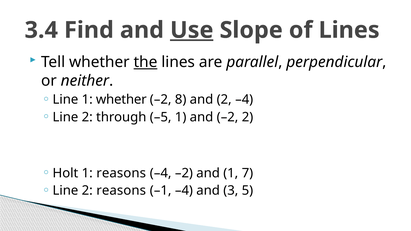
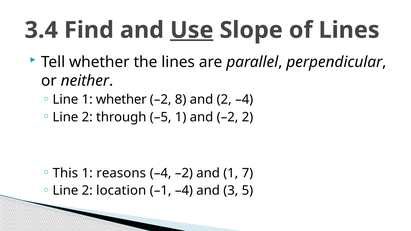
the underline: present -> none
Holt: Holt -> This
2 reasons: reasons -> location
